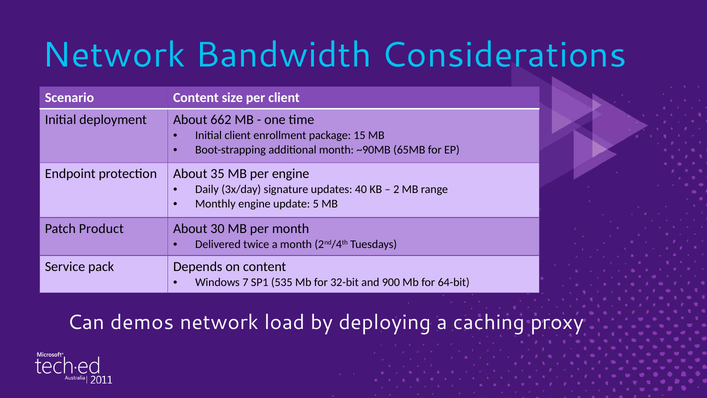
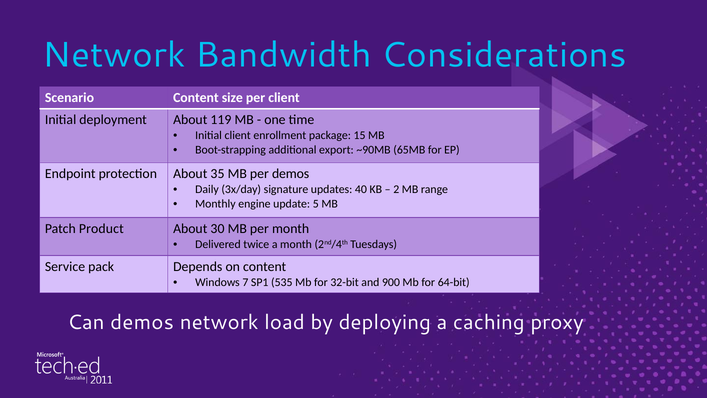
662: 662 -> 119
additional month: month -> export
per engine: engine -> demos
